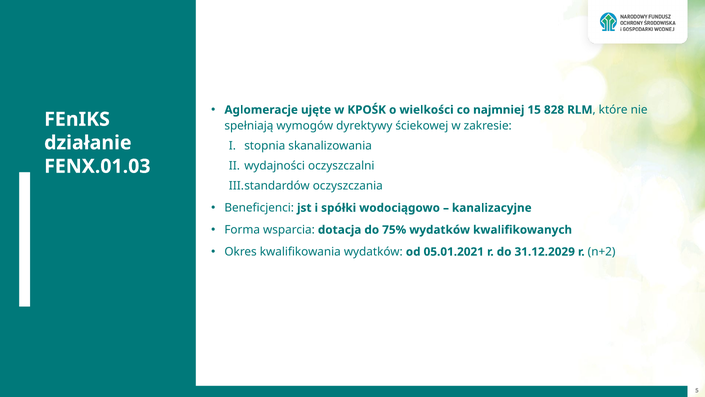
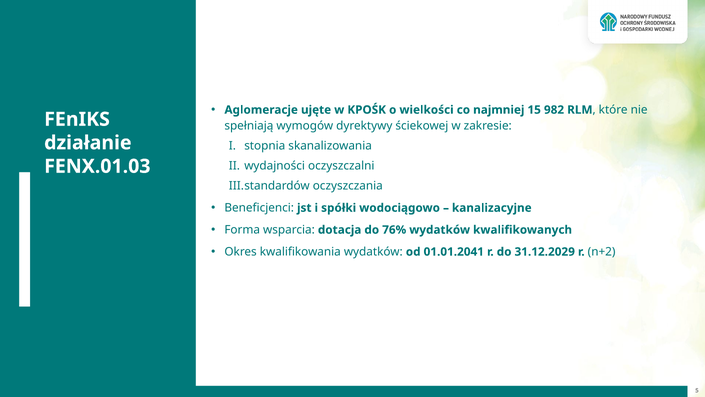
828: 828 -> 982
75%: 75% -> 76%
05.01.2021: 05.01.2021 -> 01.01.2041
